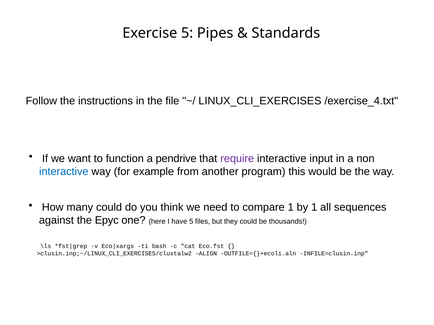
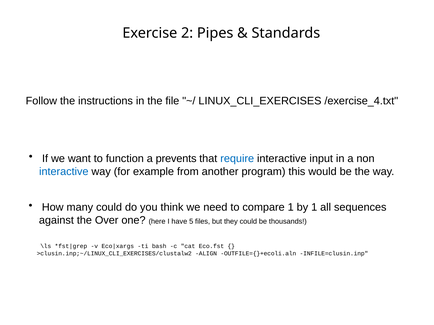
Exercise 5: 5 -> 2
pendrive: pendrive -> prevents
require colour: purple -> blue
Epyc: Epyc -> Over
